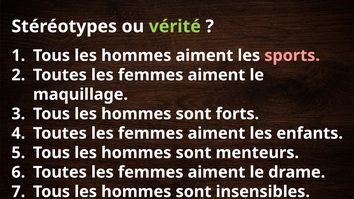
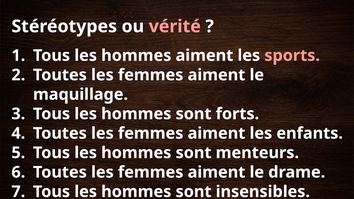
vérité colour: light green -> pink
